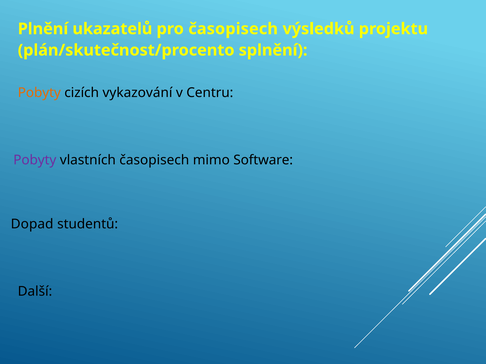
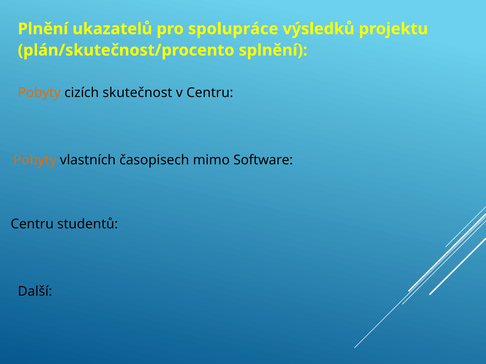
pro časopisech: časopisech -> spolupráce
vykazování: vykazování -> skutečnost
Pobyty at (35, 160) colour: purple -> orange
Dopad at (32, 224): Dopad -> Centru
